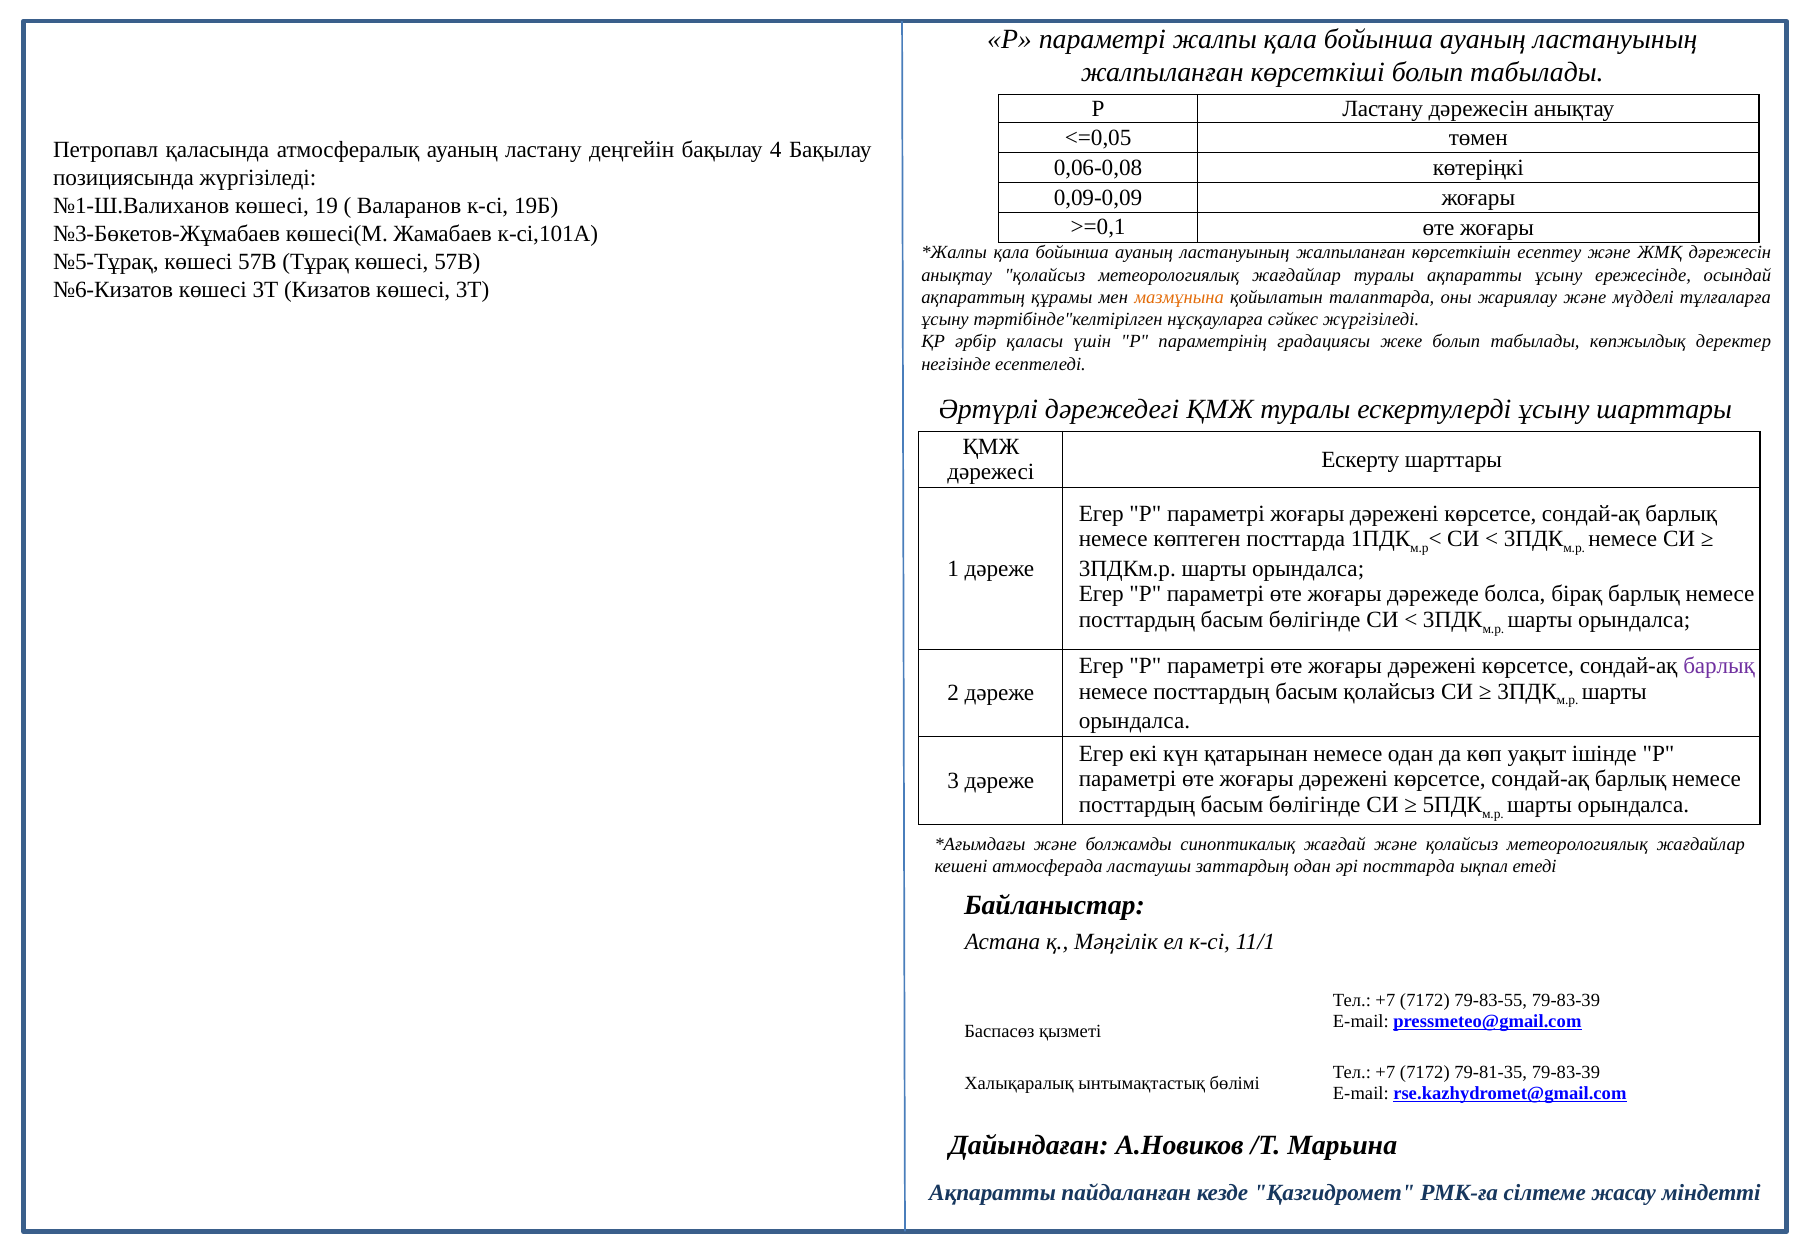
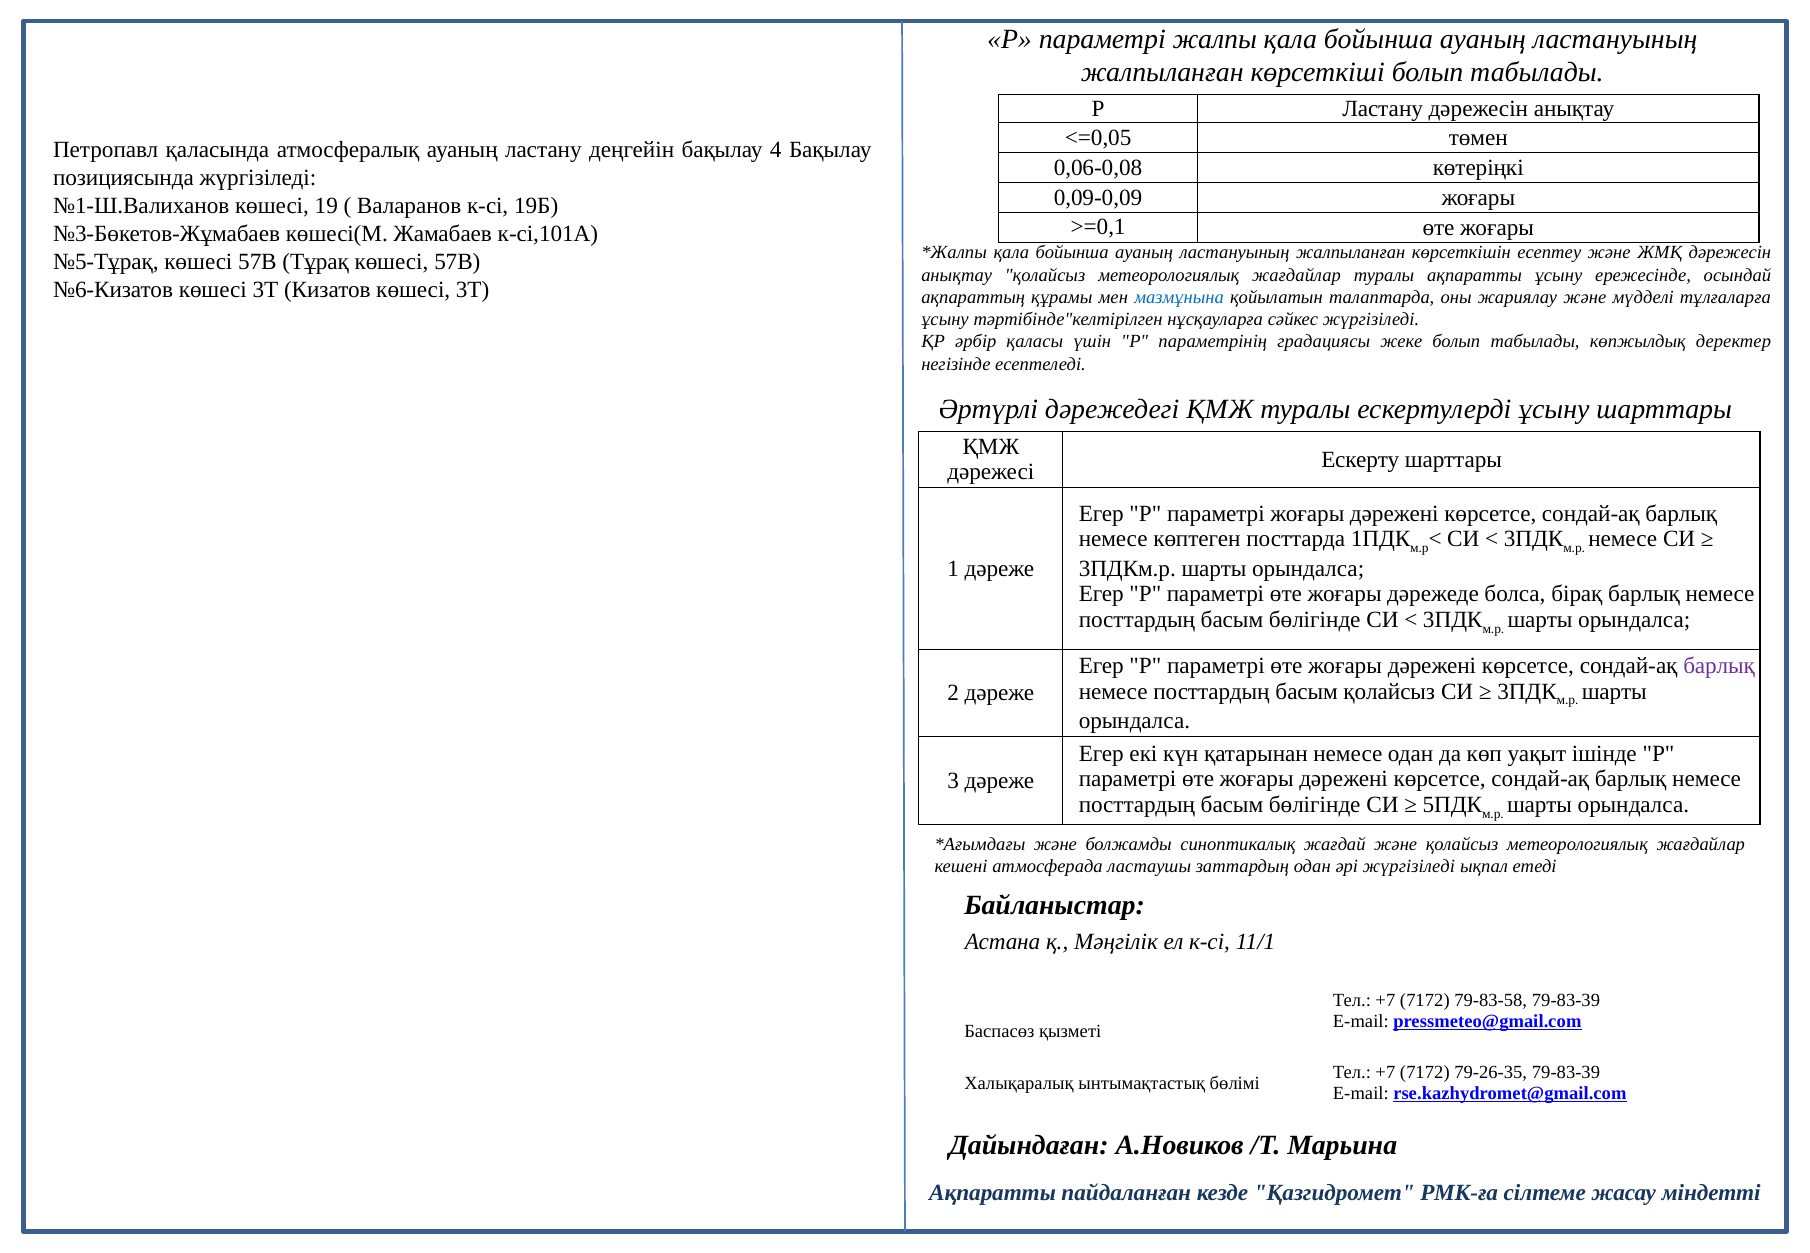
мазмұнына colour: orange -> blue
әрі посттарда: посттарда -> жүргізіледі
79-83-55: 79-83-55 -> 79-83-58
79-81-35: 79-81-35 -> 79-26-35
